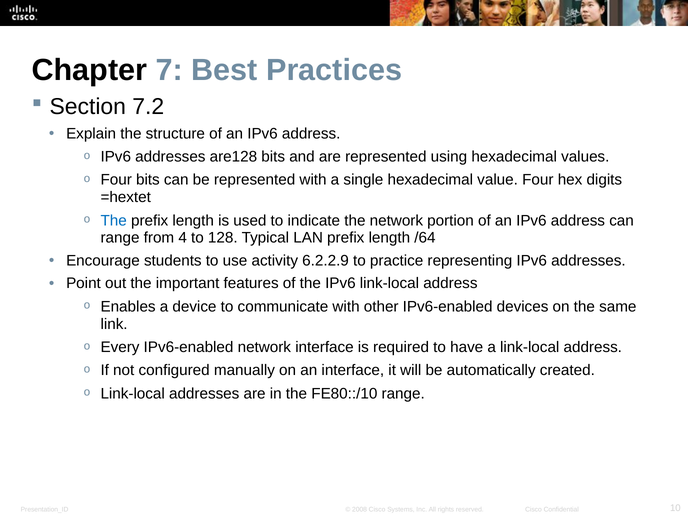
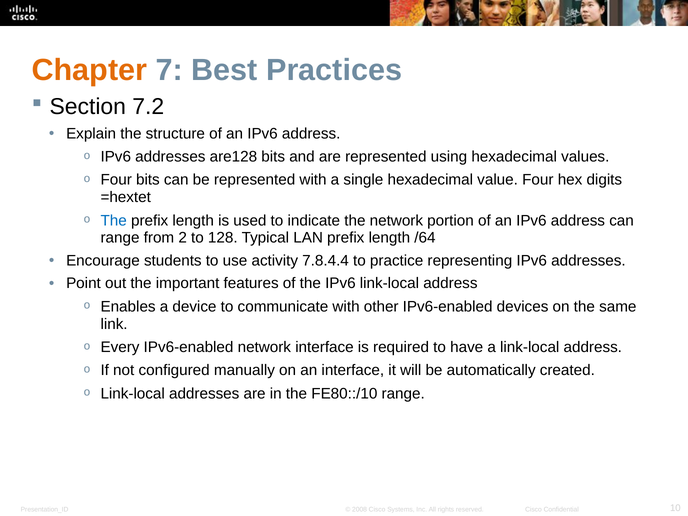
Chapter colour: black -> orange
4: 4 -> 2
6.2.2.9: 6.2.2.9 -> 7.8.4.4
